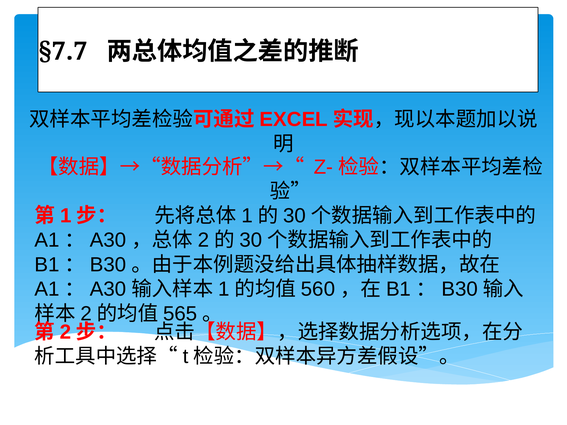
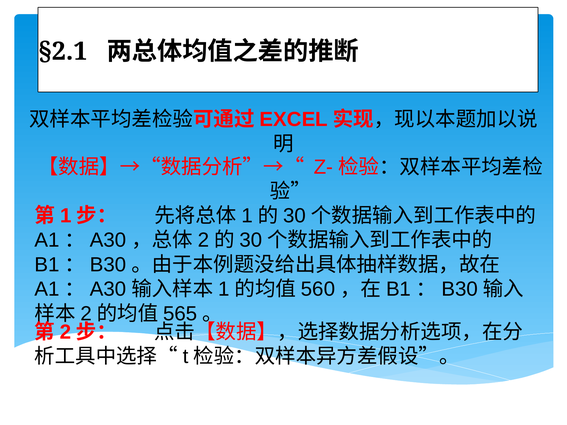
§7.7: §7.7 -> §2.1
